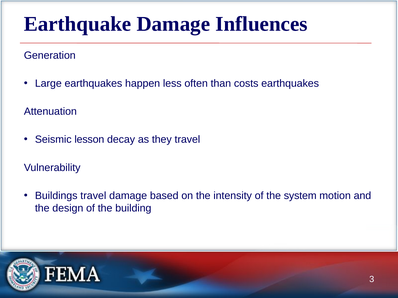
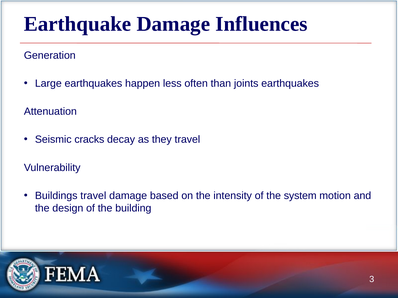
costs: costs -> joints
lesson: lesson -> cracks
